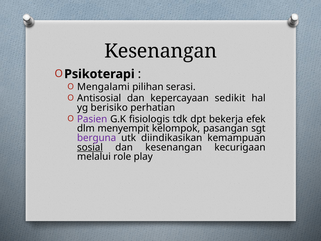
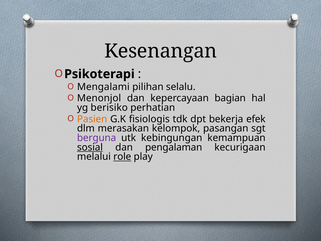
serasi: serasi -> selalu
Antisosial: Antisosial -> Menonjol
sedikit: sedikit -> bagian
Pasien colour: purple -> orange
menyempit: menyempit -> merasakan
diindikasikan: diindikasikan -> kebingungan
dan kesenangan: kesenangan -> pengalaman
role underline: none -> present
